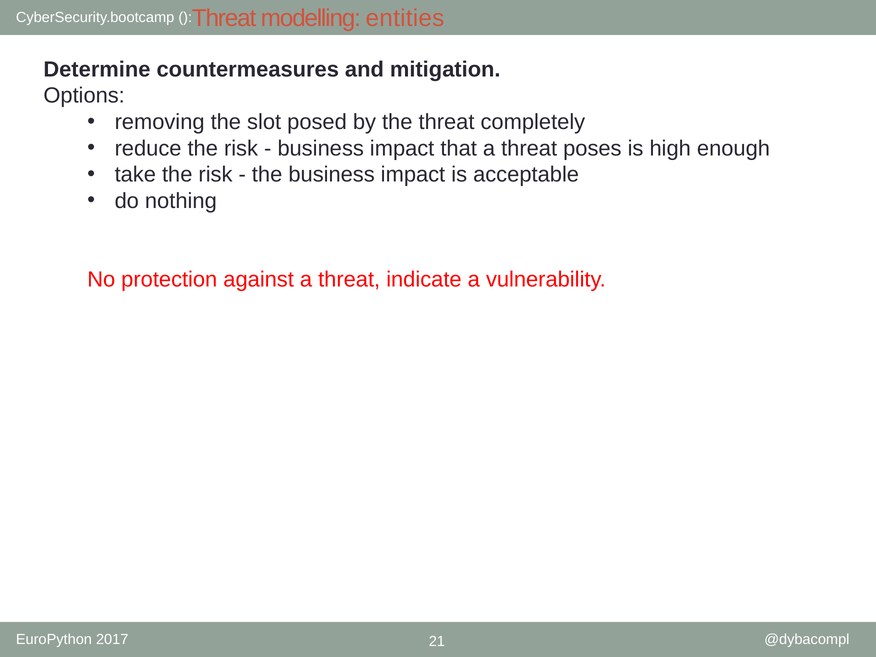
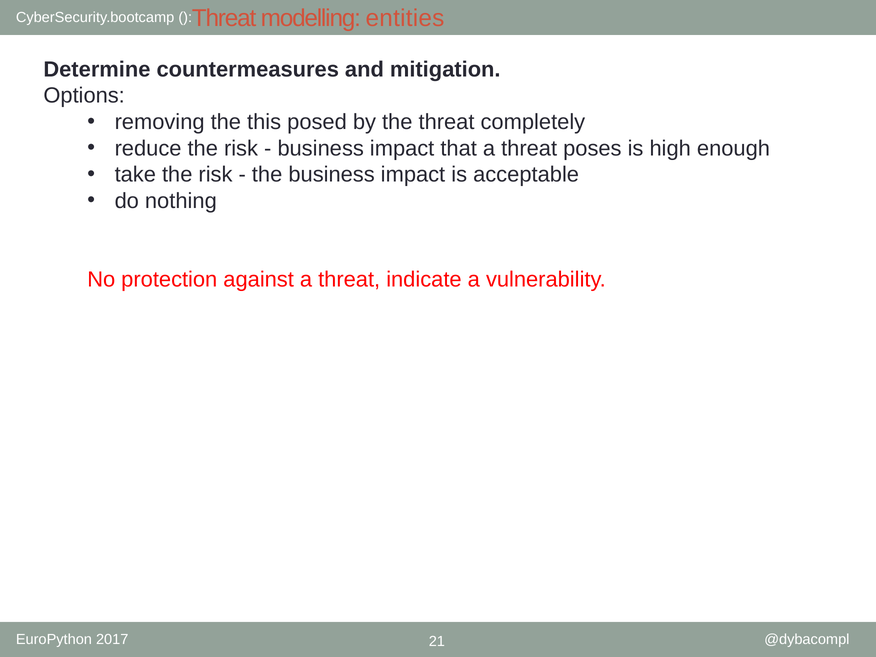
slot: slot -> this
